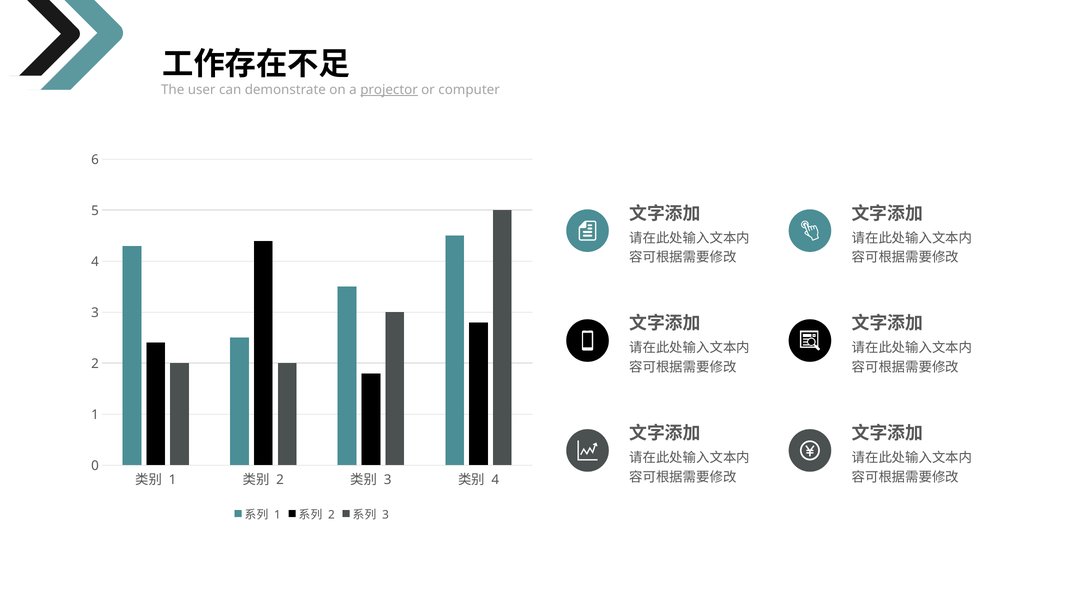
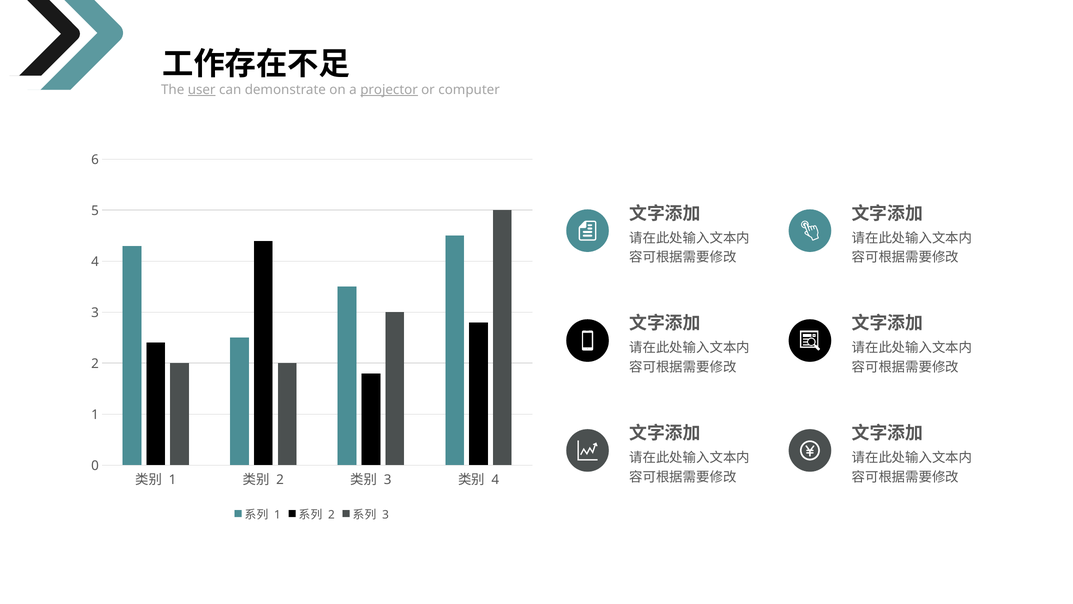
user underline: none -> present
